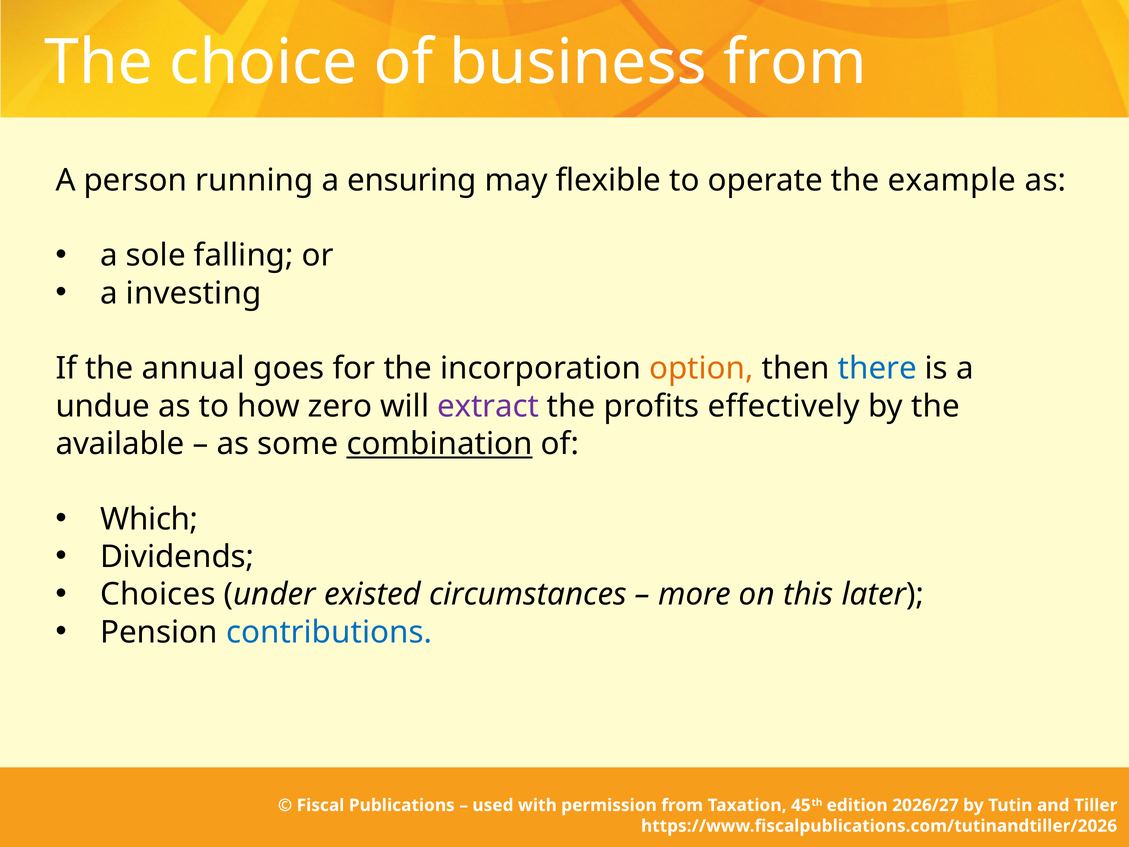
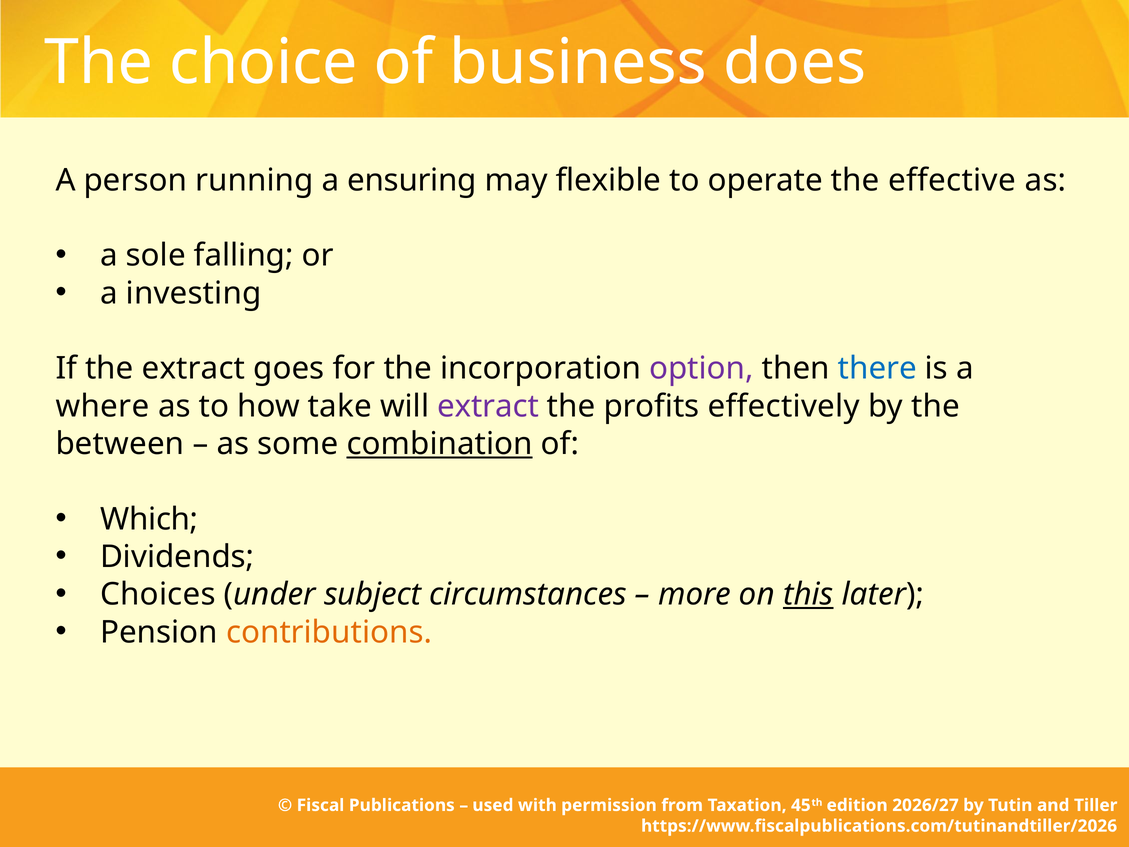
business from: from -> does
example: example -> effective
the annual: annual -> extract
option colour: orange -> purple
undue: undue -> where
zero: zero -> take
available: available -> between
existed: existed -> subject
this underline: none -> present
contributions colour: blue -> orange
